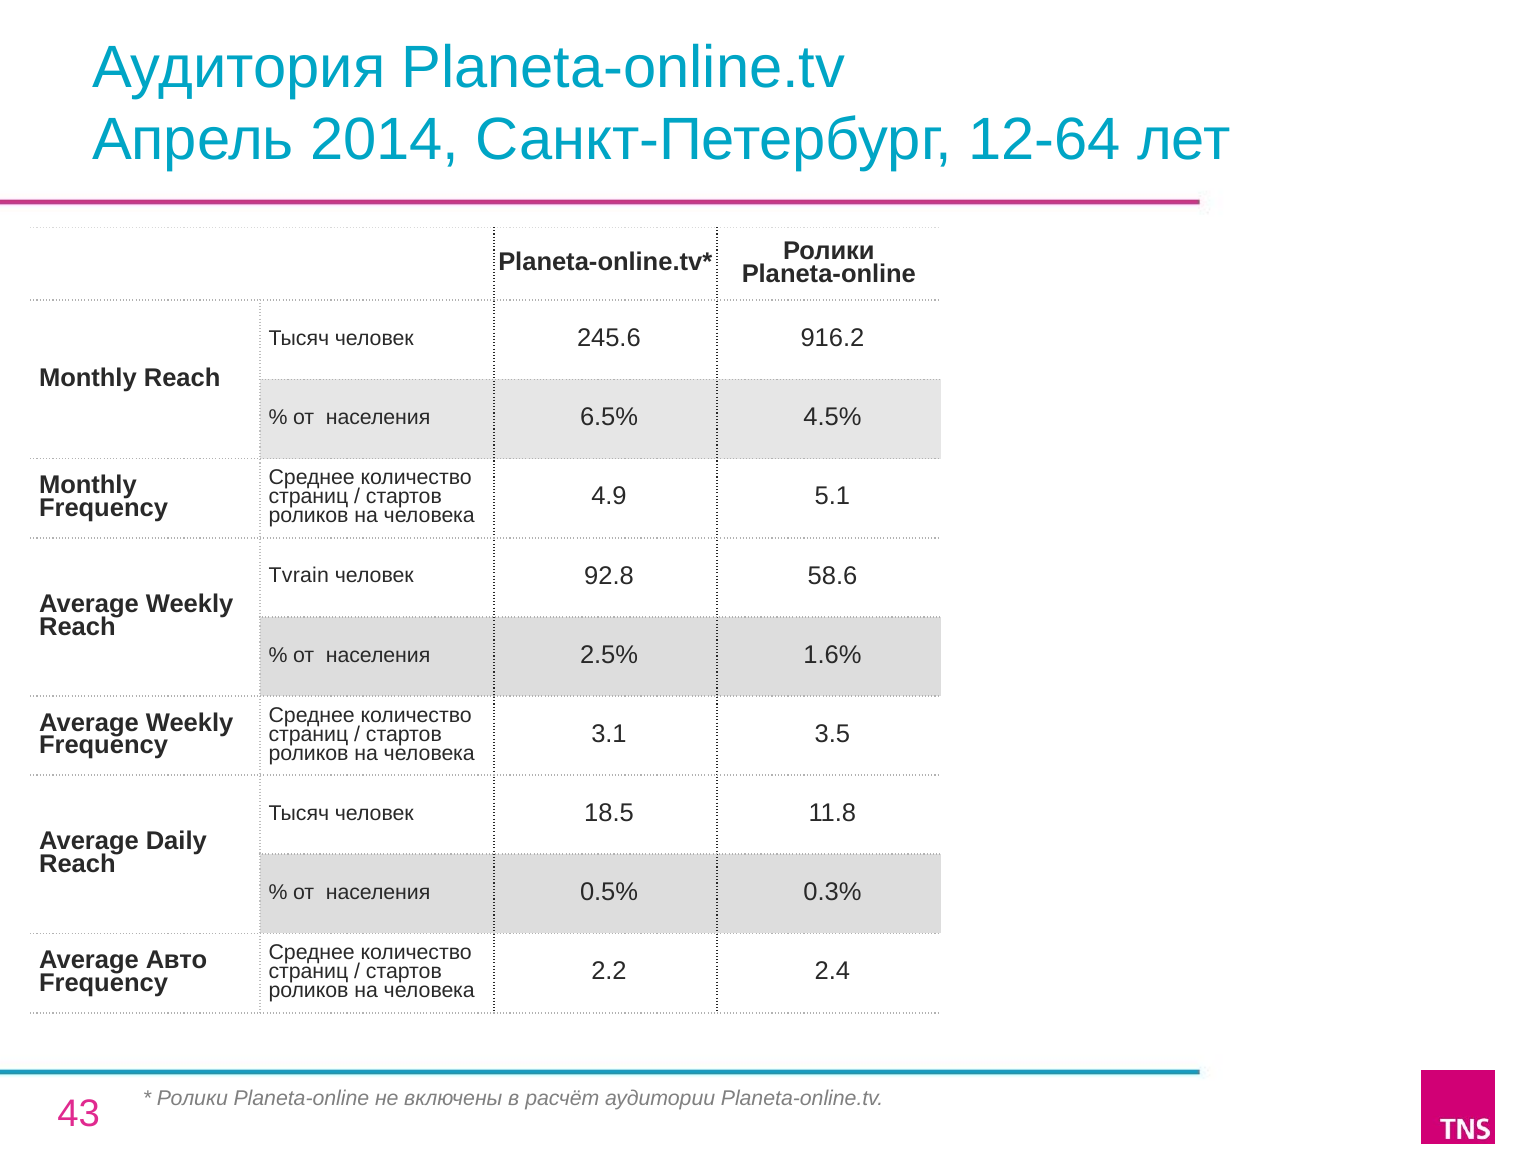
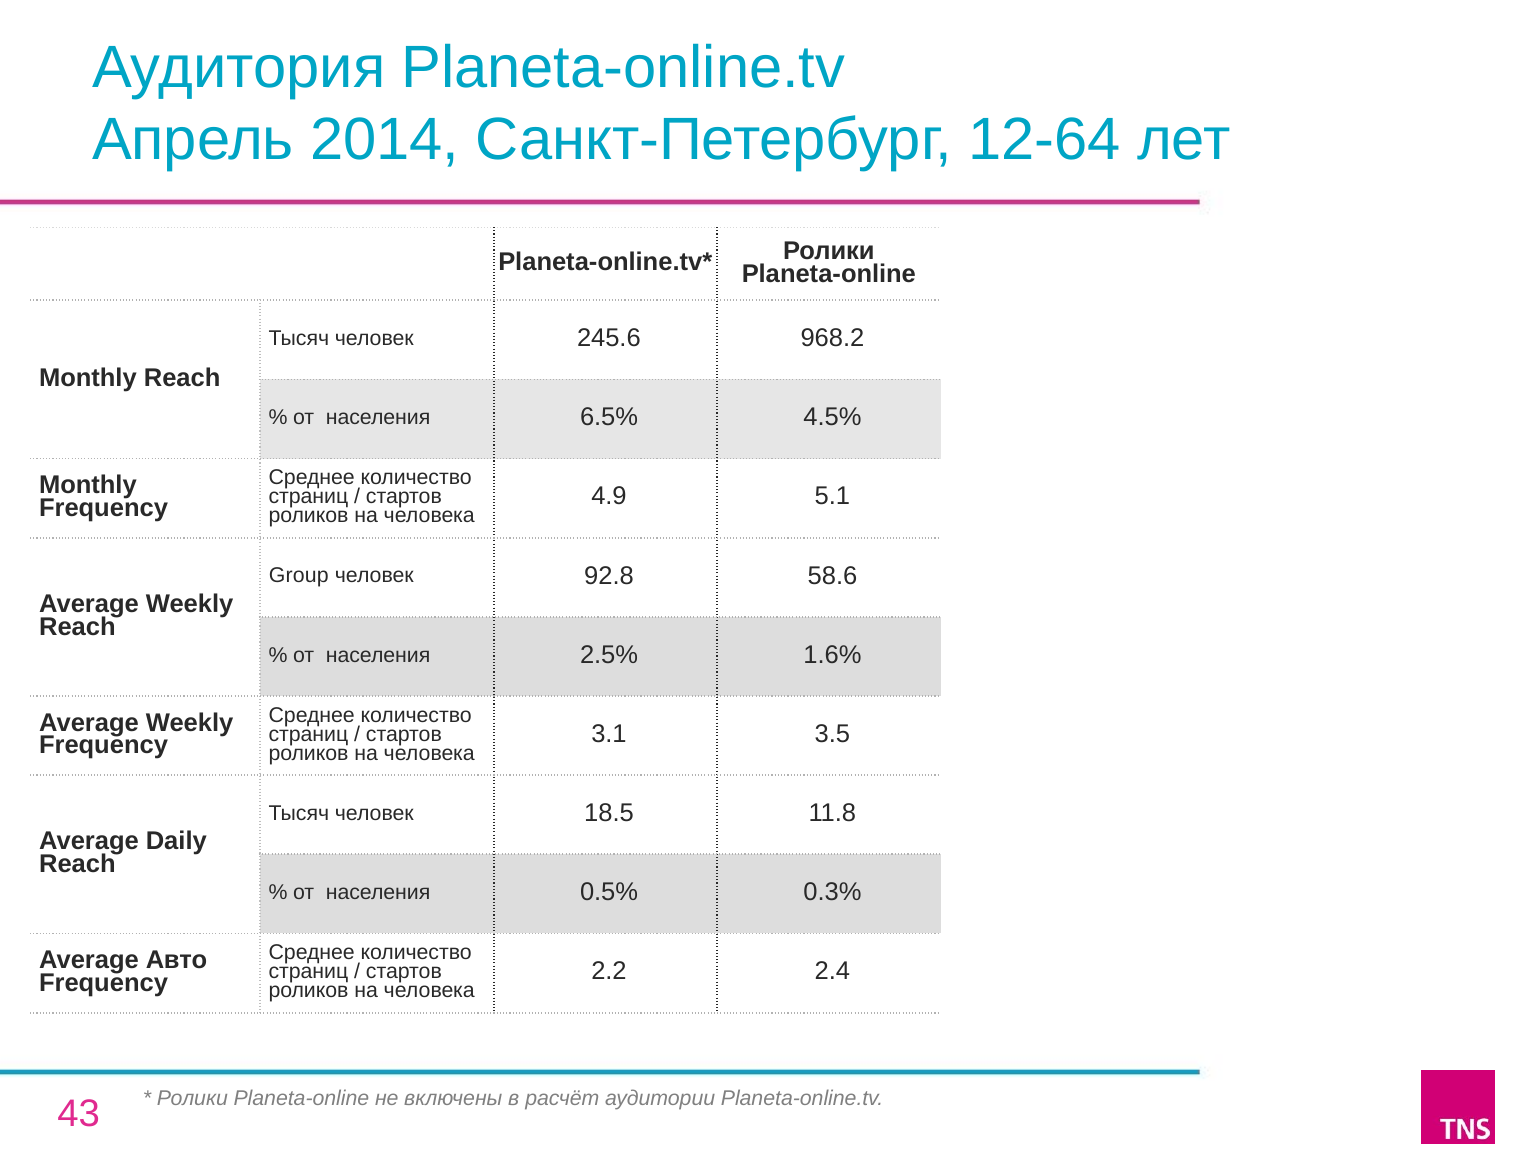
916.2: 916.2 -> 968.2
Tvrain: Tvrain -> Group
